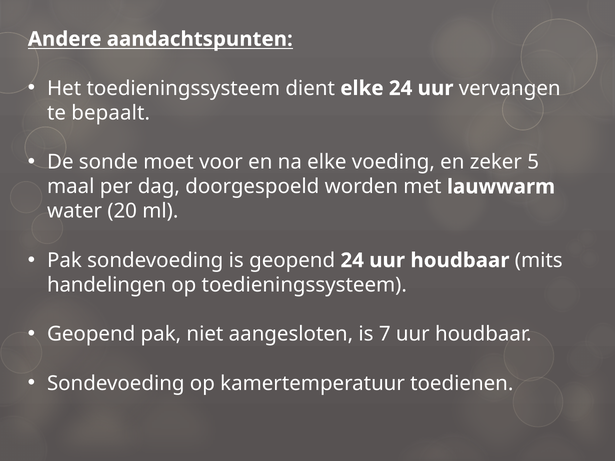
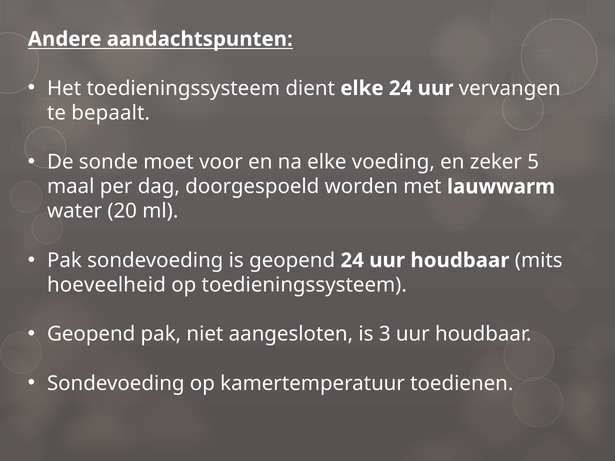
handelingen: handelingen -> hoeveelheid
7: 7 -> 3
